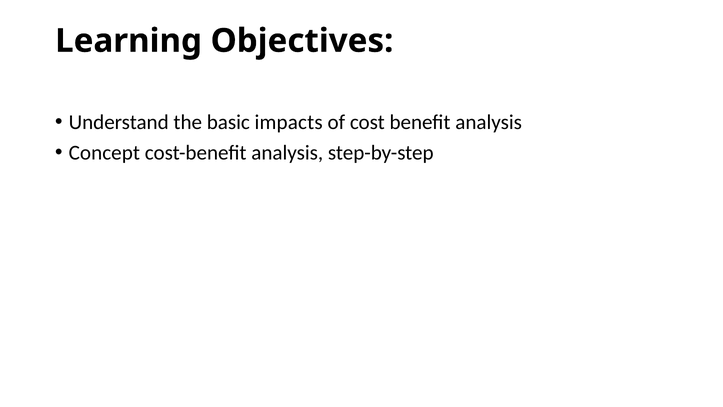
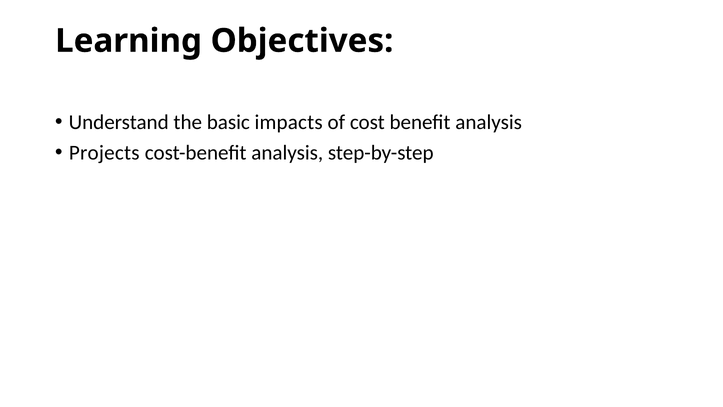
Concept: Concept -> Projects
